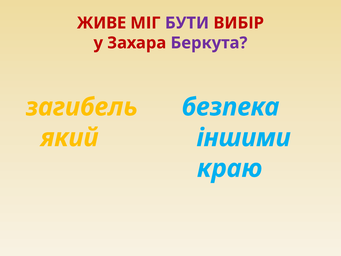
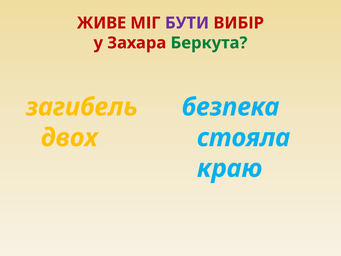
Беркута colour: purple -> green
який: який -> двох
іншими: іншими -> стояла
